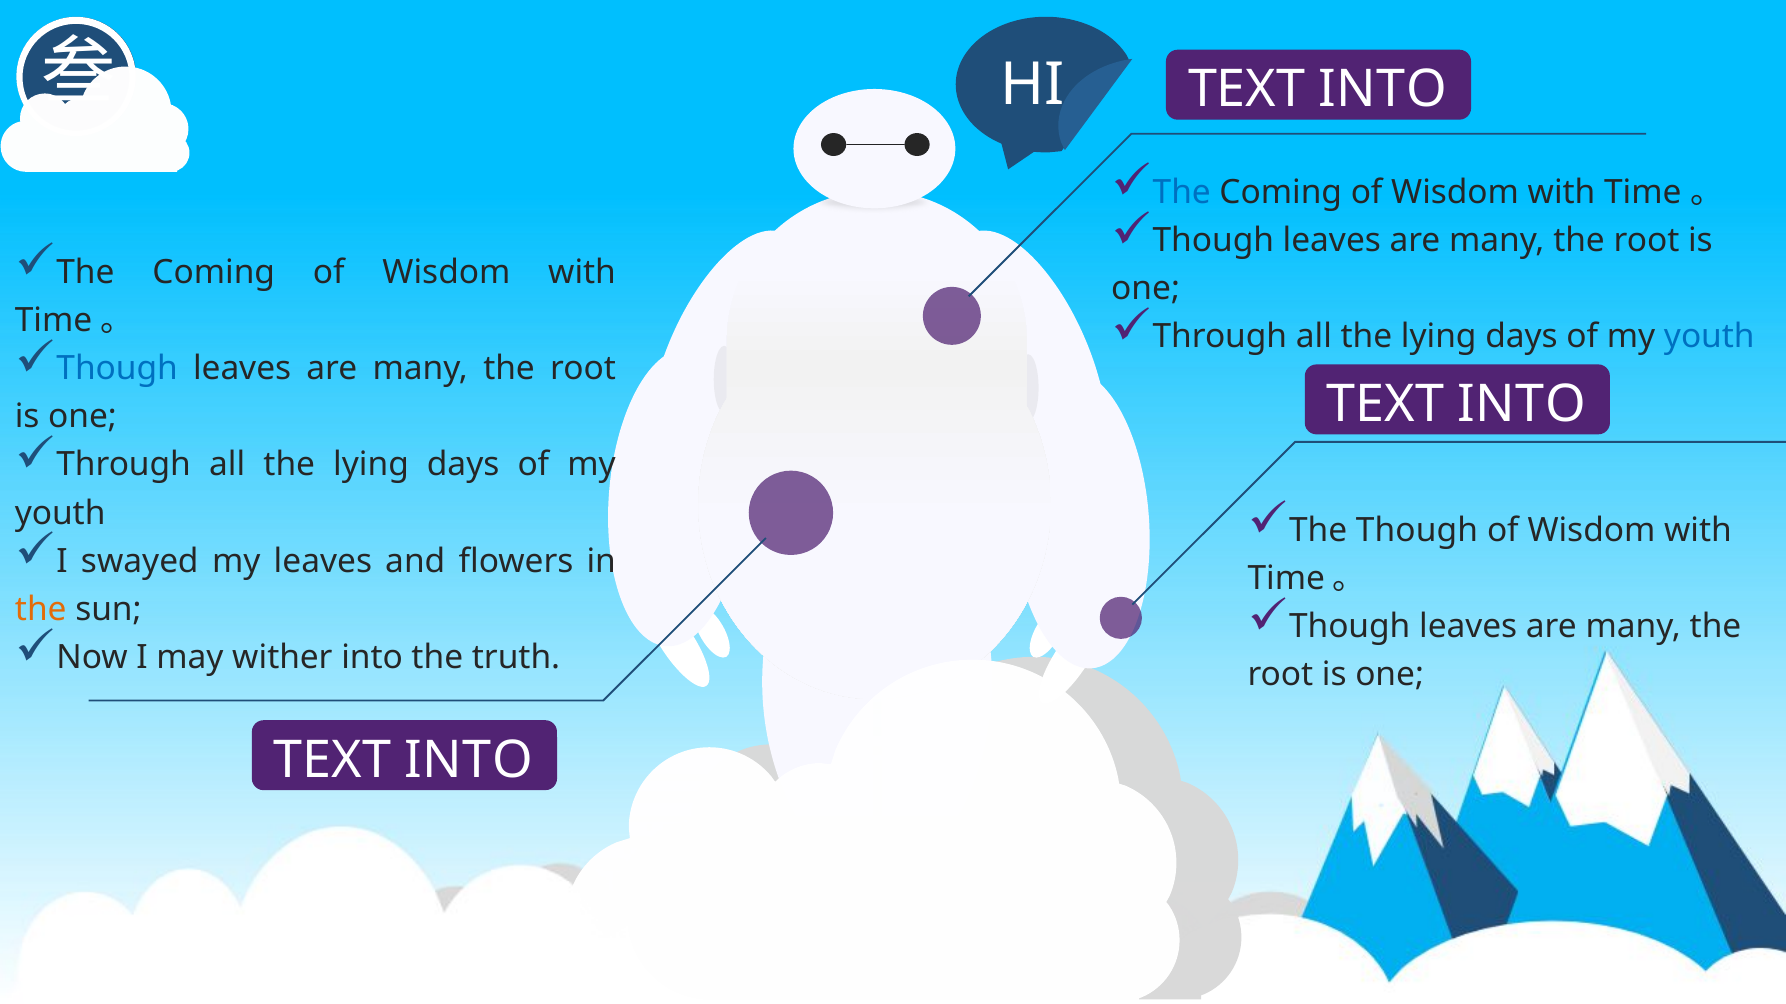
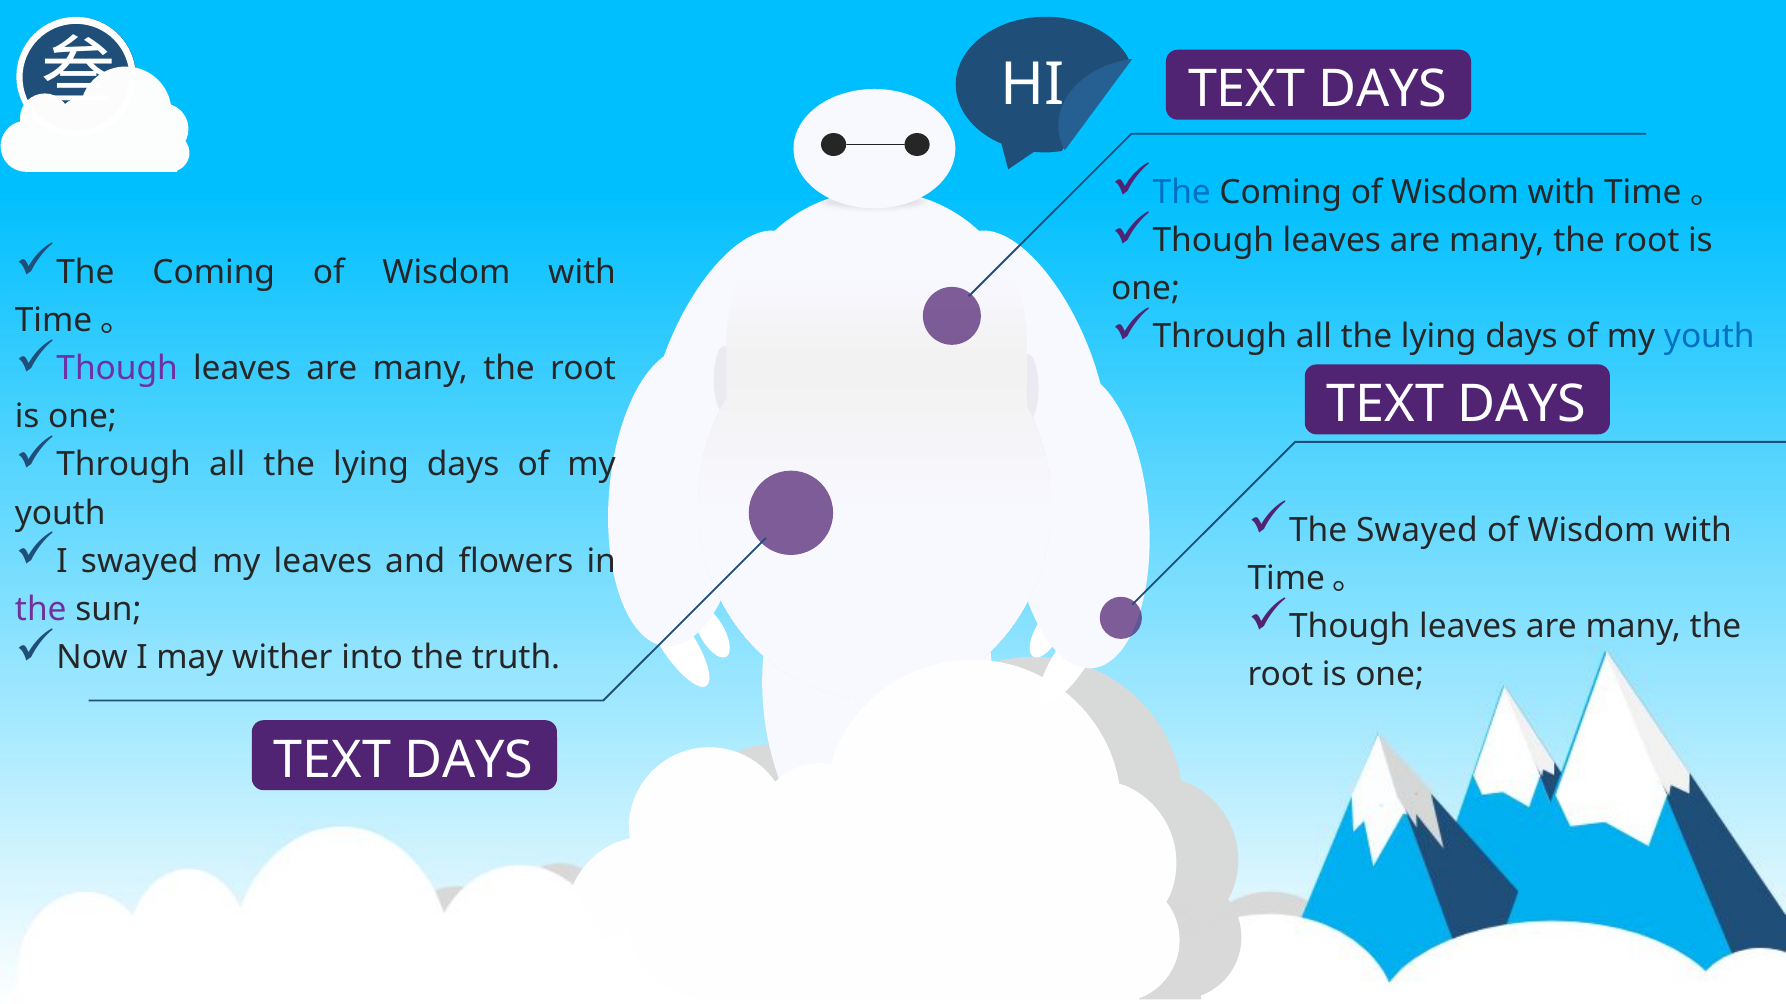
INTO at (1383, 90): INTO -> DAYS
Though at (117, 369) colour: blue -> purple
INTO at (1522, 405): INTO -> DAYS
The Though: Though -> Swayed
the at (41, 610) colour: orange -> purple
INTO at (469, 761): INTO -> DAYS
